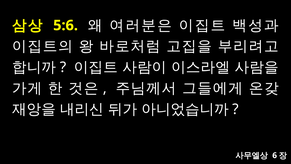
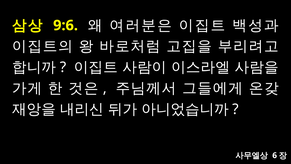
5:6: 5:6 -> 9:6
